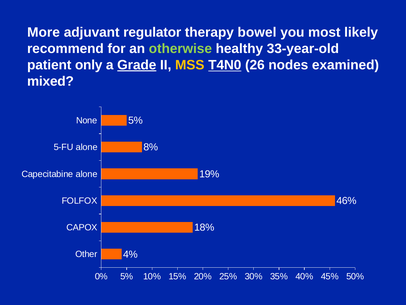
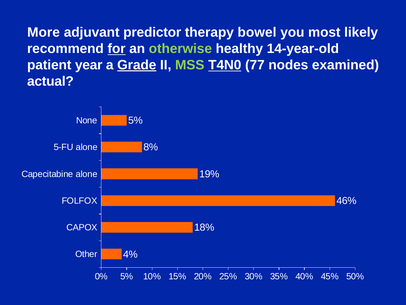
regulator: regulator -> predictor
for underline: none -> present
33-year-old: 33-year-old -> 14-year-old
only: only -> year
MSS colour: yellow -> light green
26: 26 -> 77
mixed: mixed -> actual
